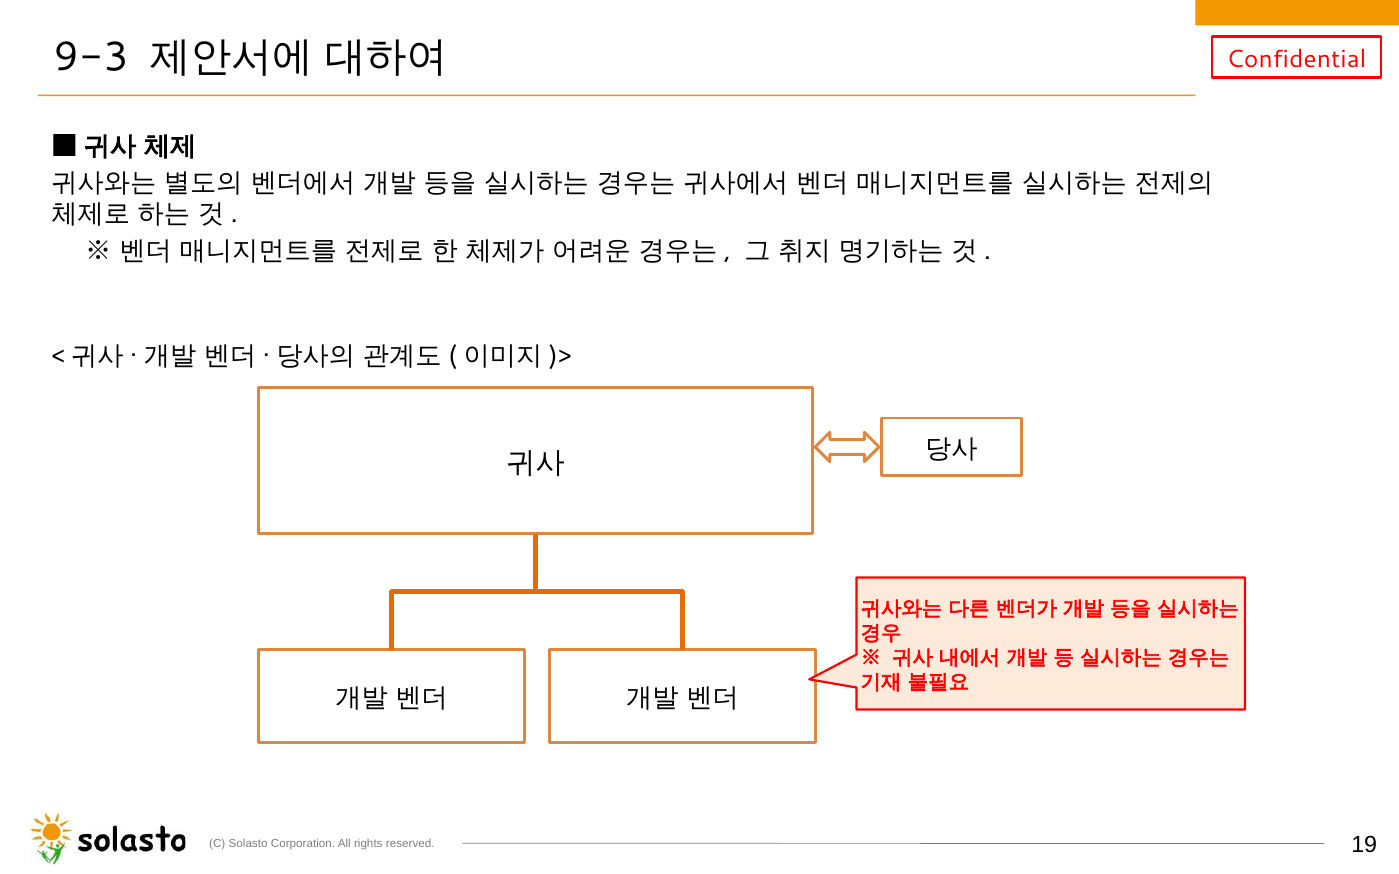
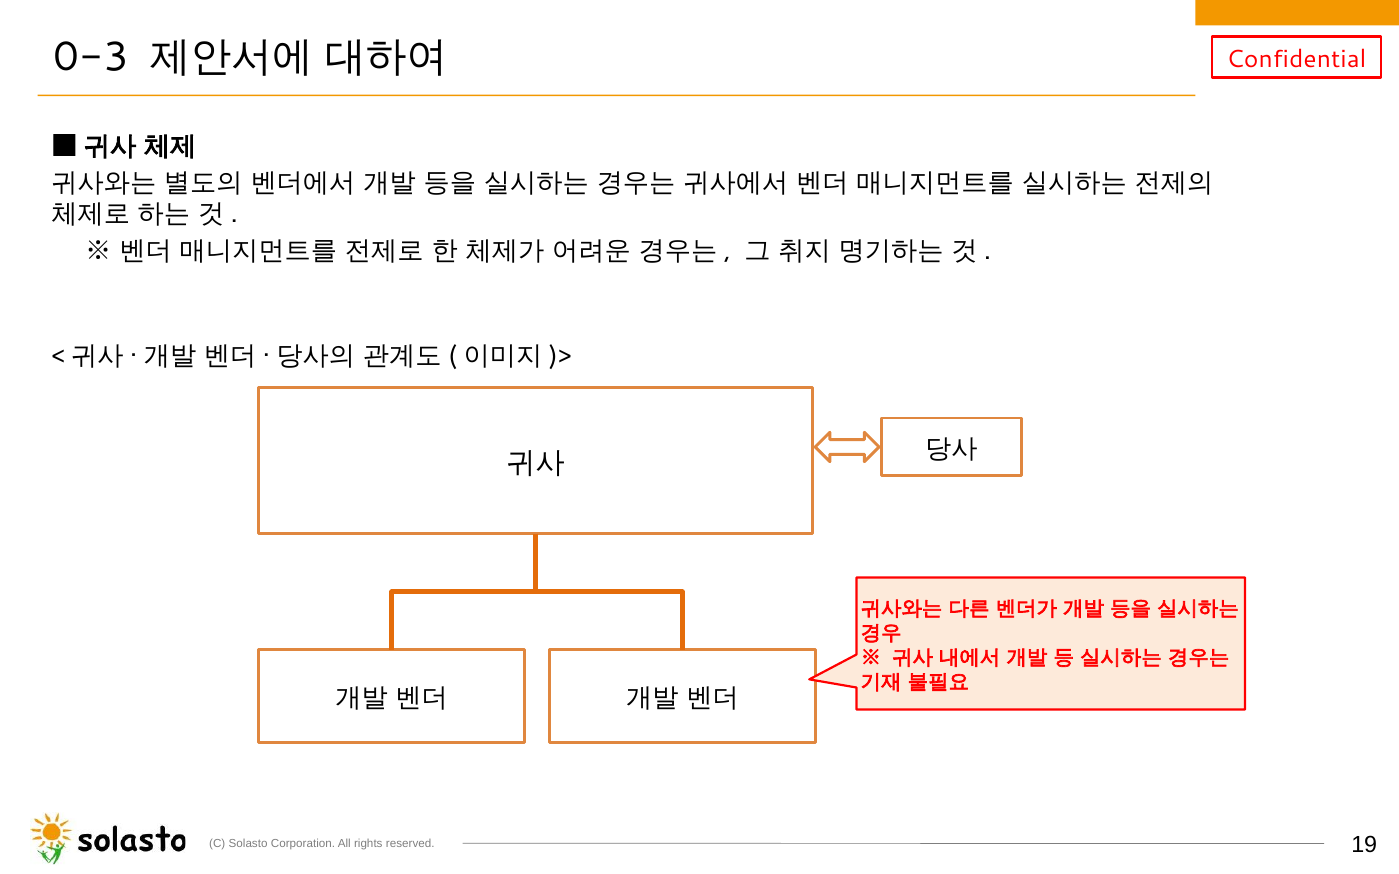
9-3: 9-3 -> 0-3
